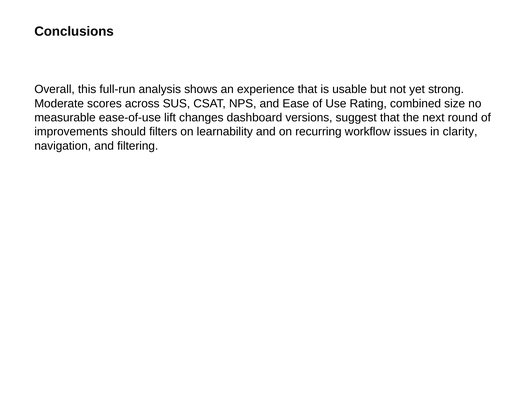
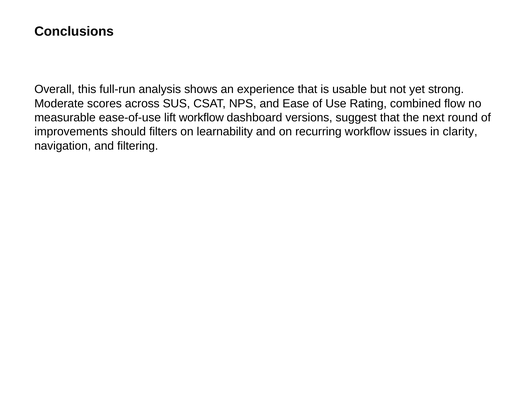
size: size -> flow
lift changes: changes -> workflow
